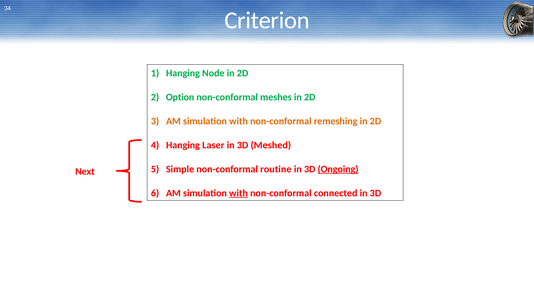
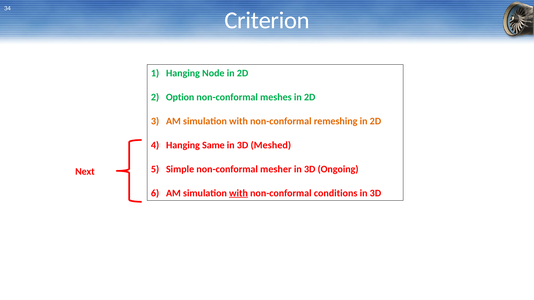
Laser: Laser -> Same
routine: routine -> mesher
Ongoing underline: present -> none
connected: connected -> conditions
